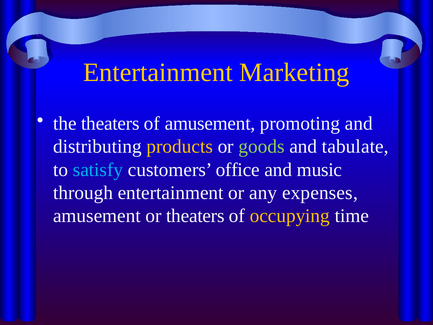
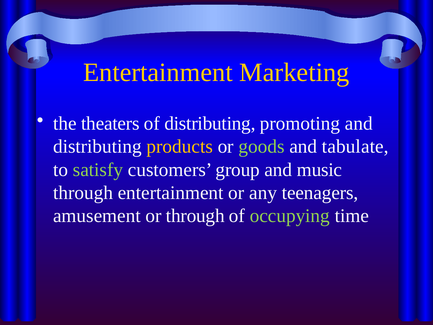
of amusement: amusement -> distributing
satisfy colour: light blue -> light green
office: office -> group
expenses: expenses -> teenagers
or theaters: theaters -> through
occupying colour: yellow -> light green
